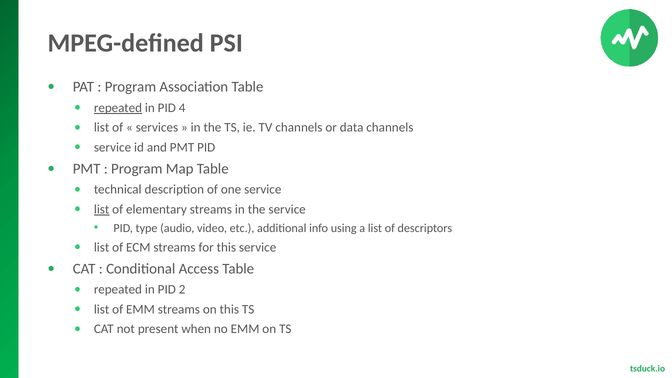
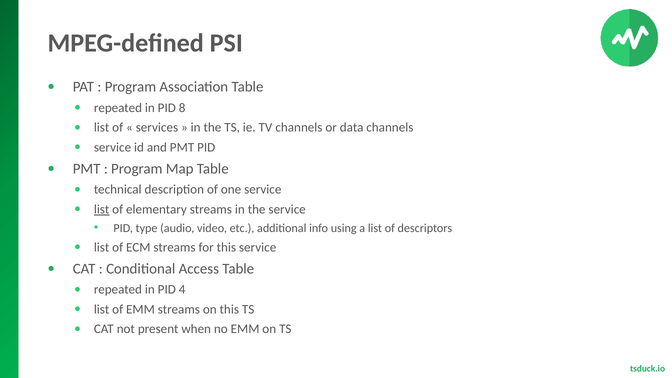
repeated at (118, 108) underline: present -> none
4: 4 -> 8
2: 2 -> 4
